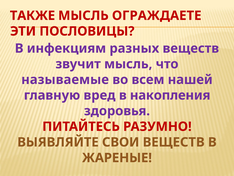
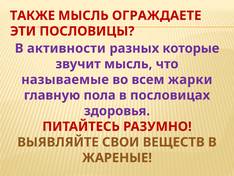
инфекциям: инфекциям -> активности
разных веществ: веществ -> которые
нашей: нашей -> жарки
вред: вред -> пола
накопления: накопления -> пословицах
